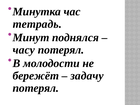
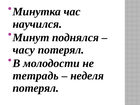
тетрадь: тетрадь -> научился
бережёт: бережёт -> тетрадь
задачу: задачу -> неделя
